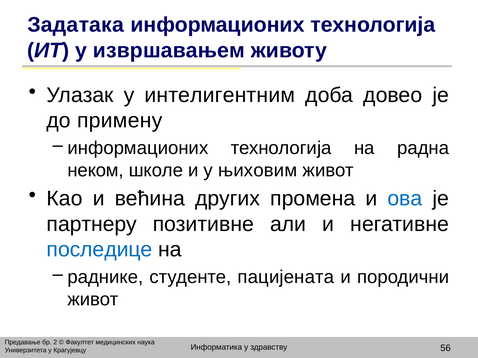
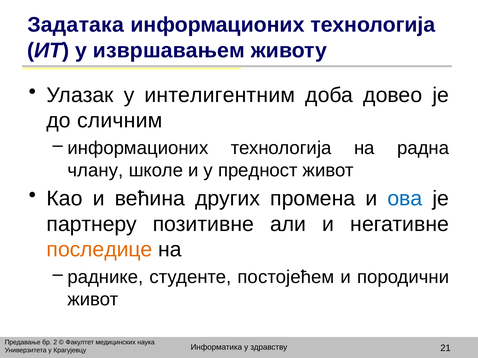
примену: примену -> сличним
неком: неком -> члану
њиховим: њиховим -> предност
последице colour: blue -> orange
пацијената: пацијената -> постојећем
56: 56 -> 21
